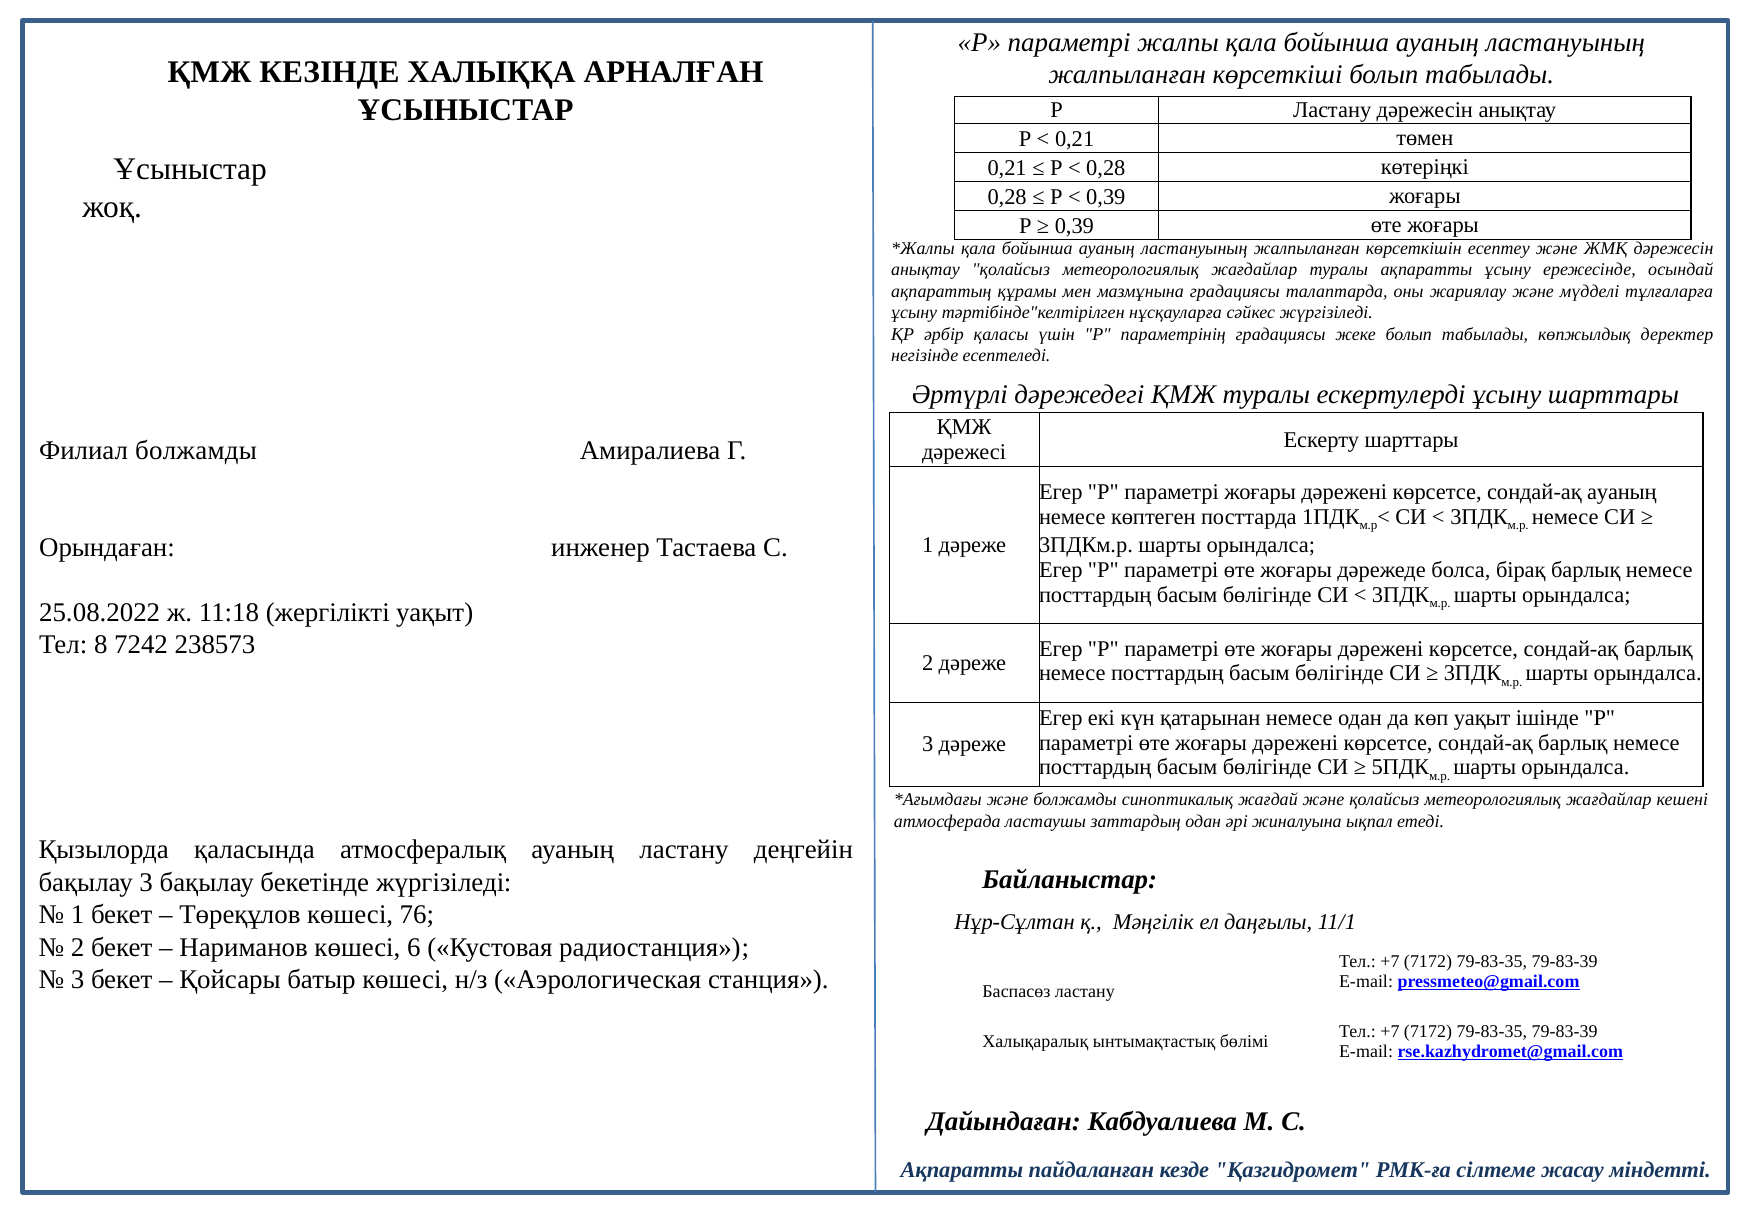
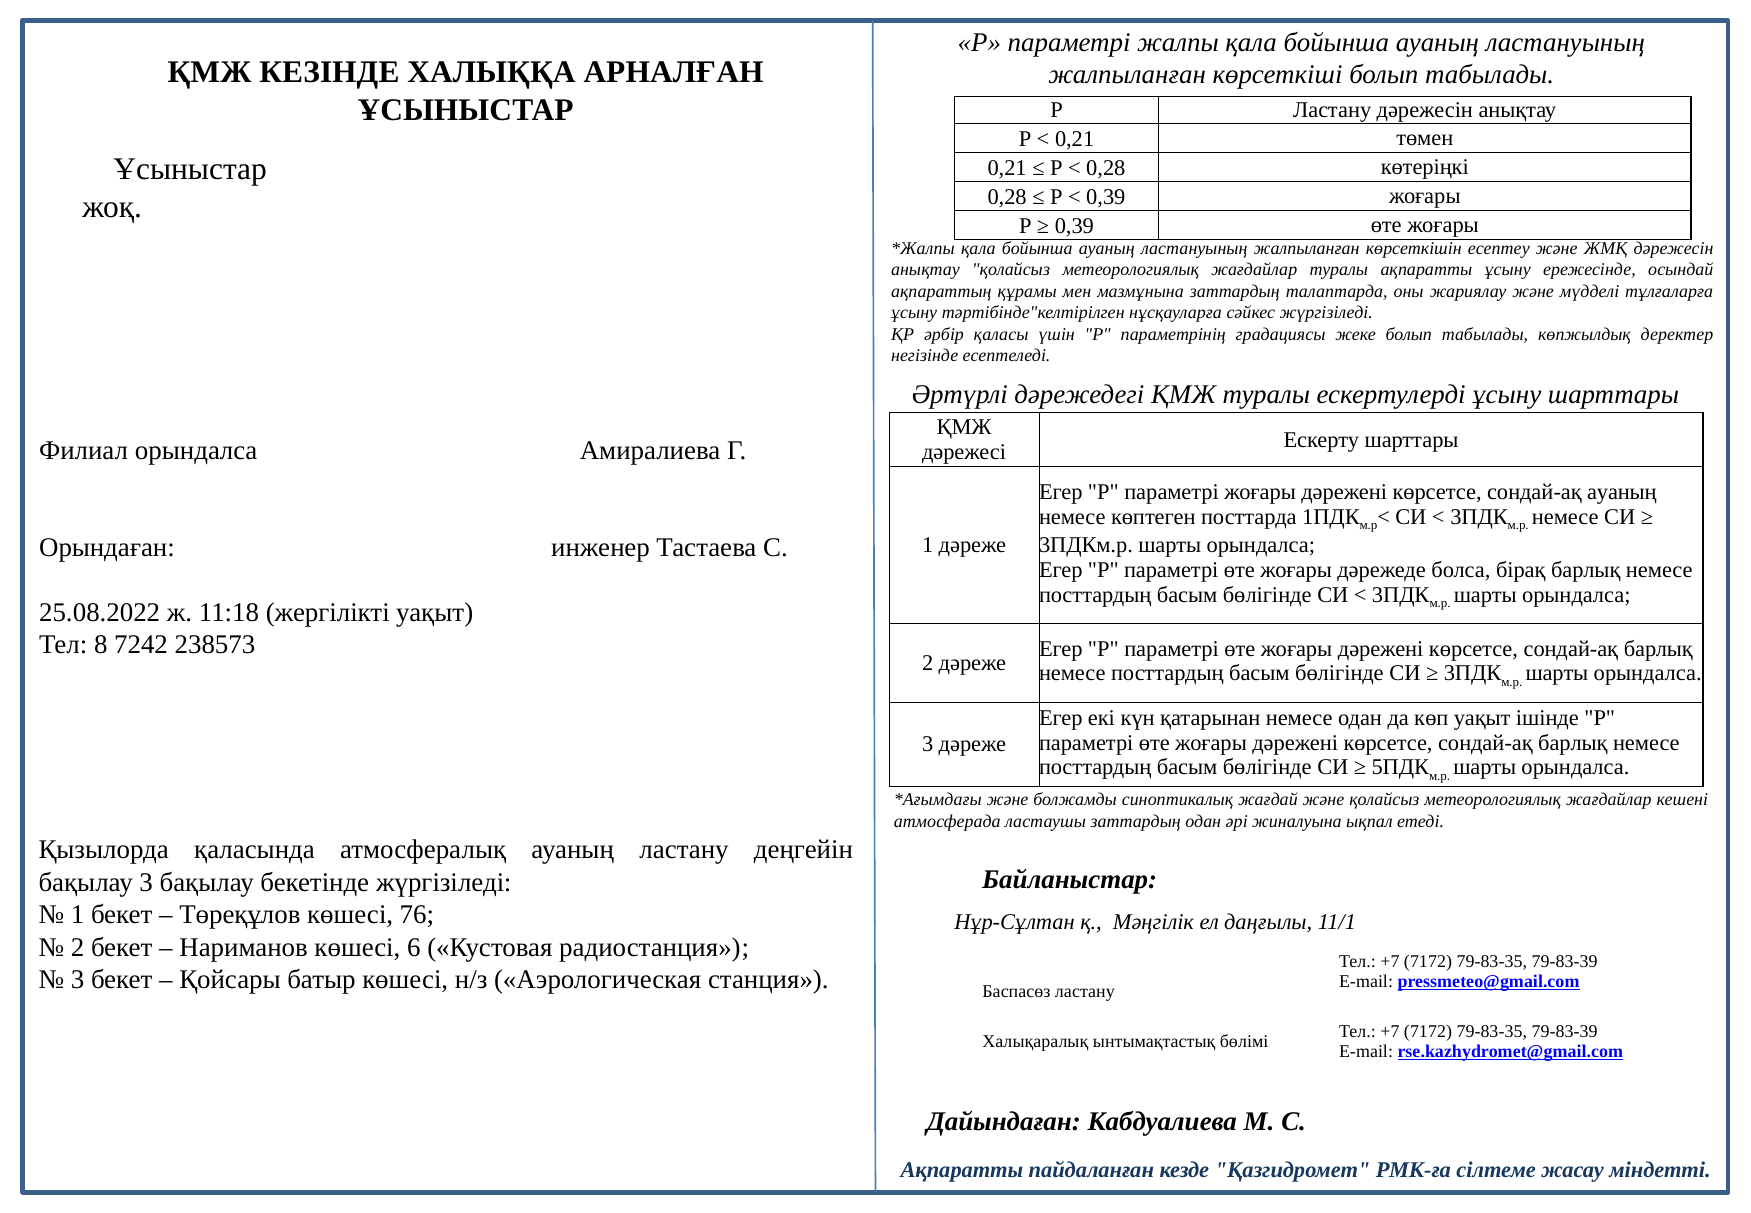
мазмұнына градациясы: градациясы -> заттардың
Филиал болжамды: болжамды -> орындалса
